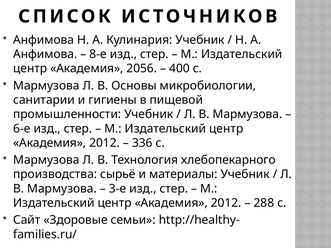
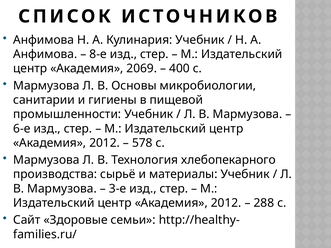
2056: 2056 -> 2069
336: 336 -> 578
